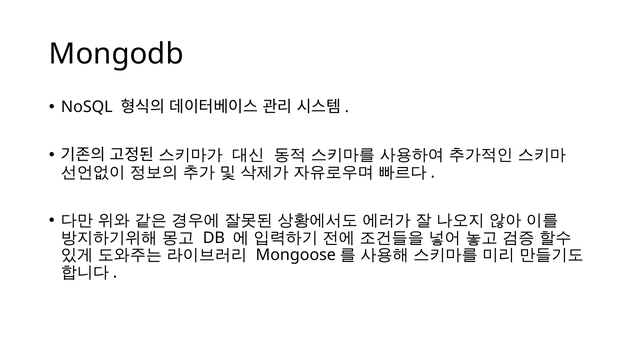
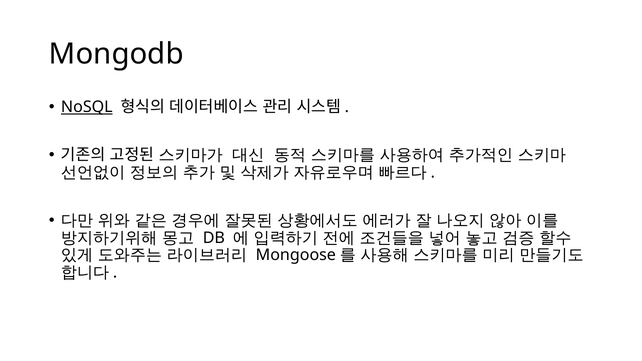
NoSQL underline: none -> present
